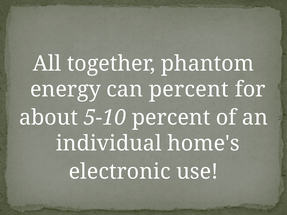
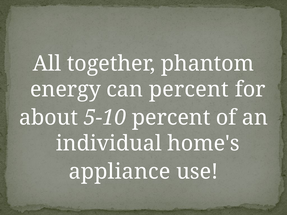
electronic: electronic -> appliance
